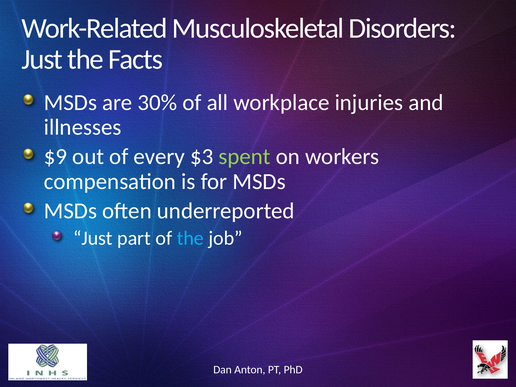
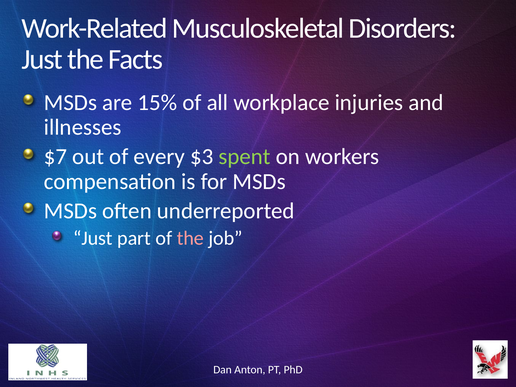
30%: 30% -> 15%
$9: $9 -> $7
the at (190, 238) colour: light blue -> pink
